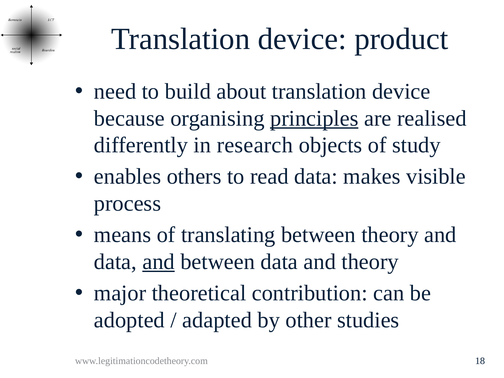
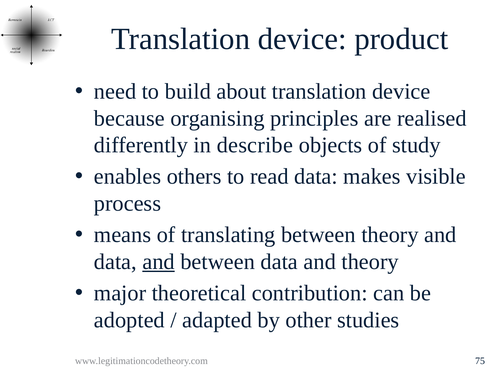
principles underline: present -> none
research: research -> describe
18: 18 -> 75
